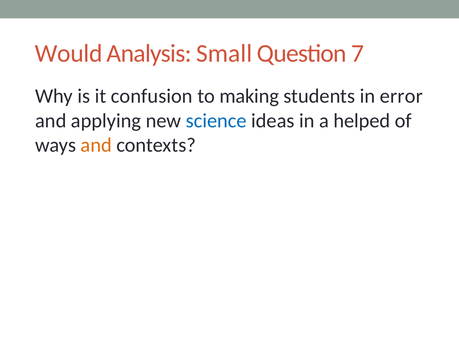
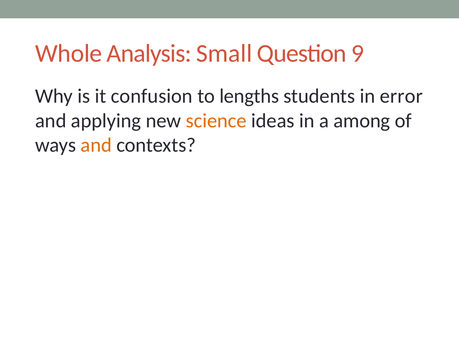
Would: Would -> Whole
7: 7 -> 9
making: making -> lengths
science colour: blue -> orange
helped: helped -> among
